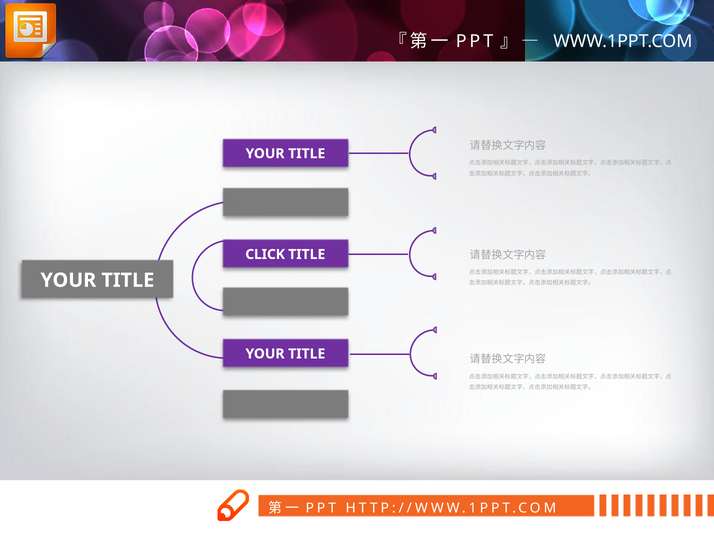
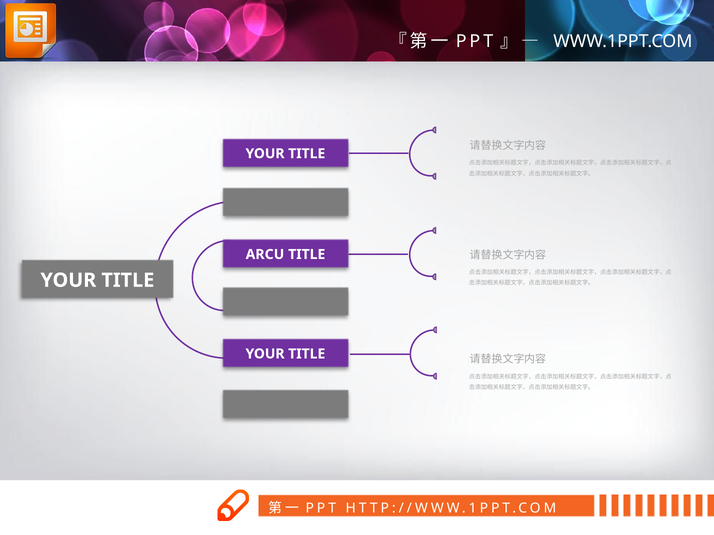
CLICK: CLICK -> ARCU
